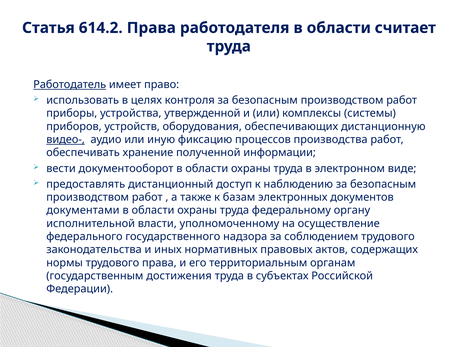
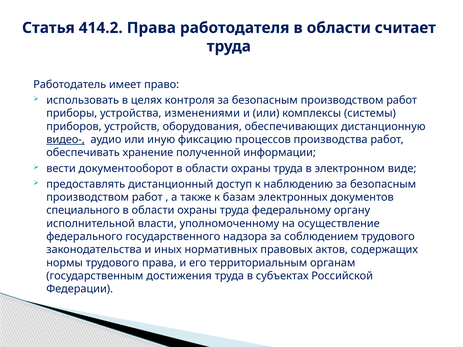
614.2: 614.2 -> 414.2
Работодатель underline: present -> none
утвержденной: утвержденной -> изменениями
документами: документами -> специального
